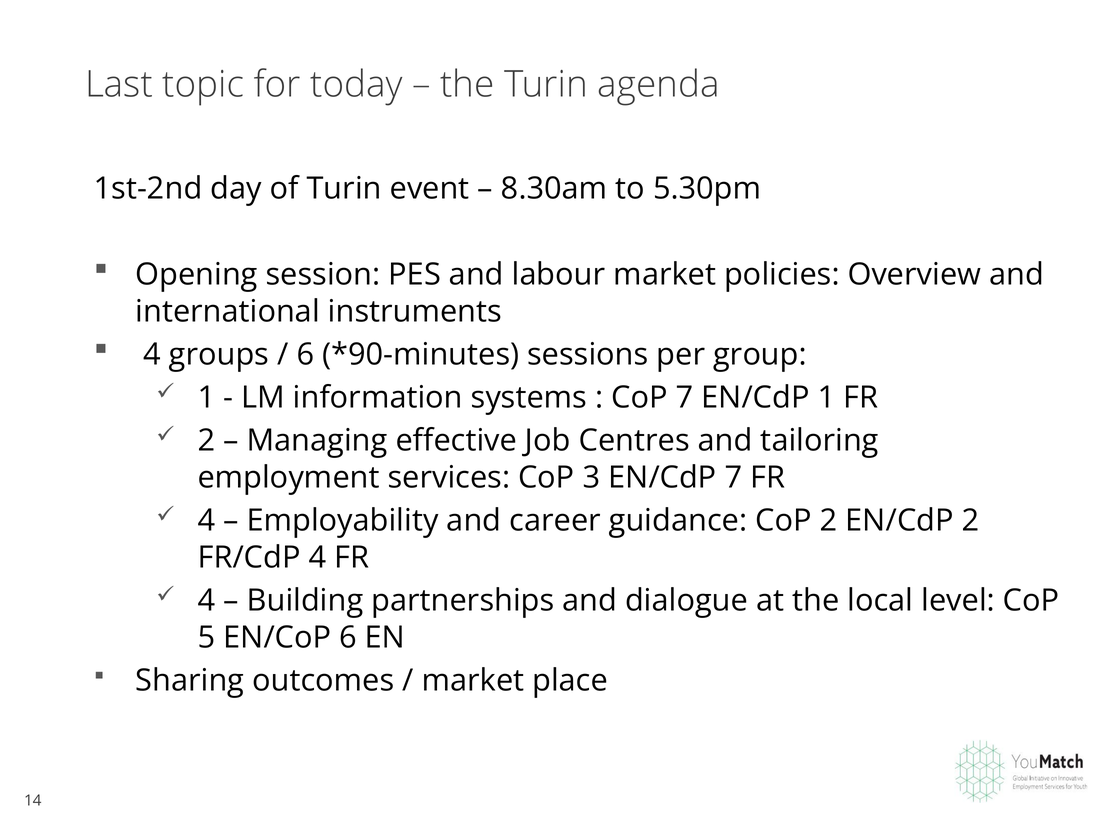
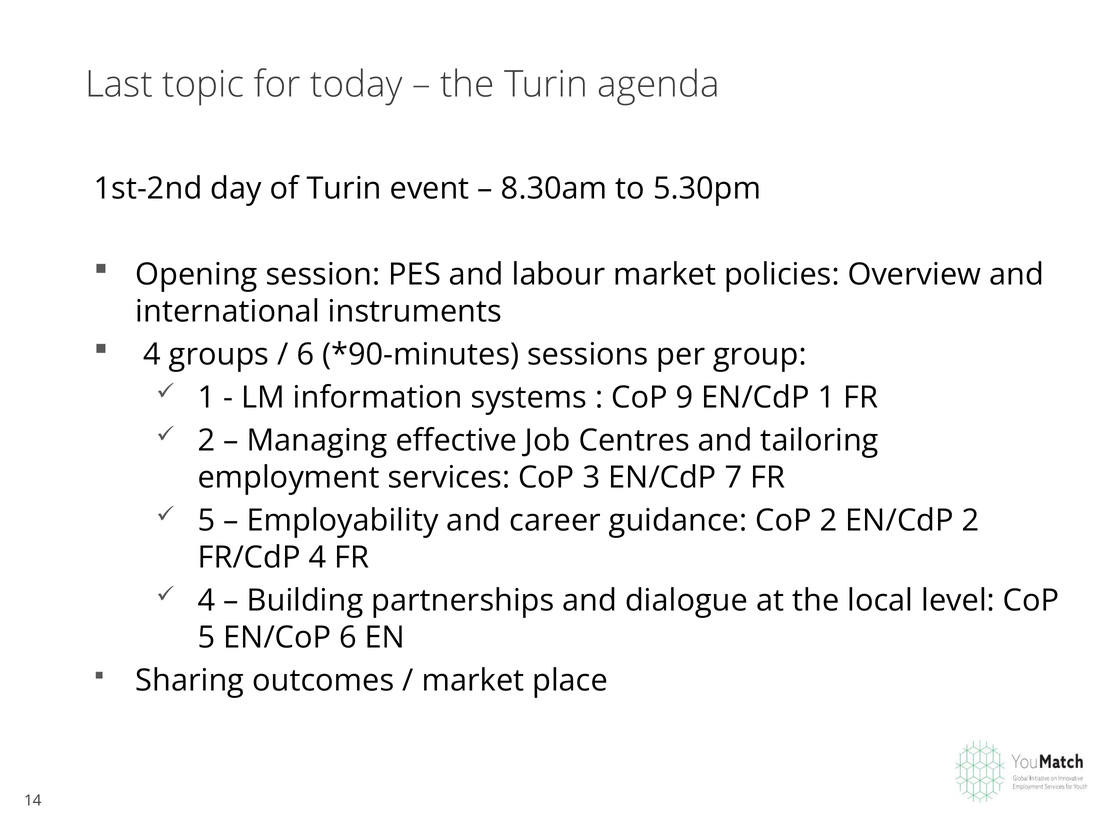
CoP 7: 7 -> 9
4 at (206, 521): 4 -> 5
